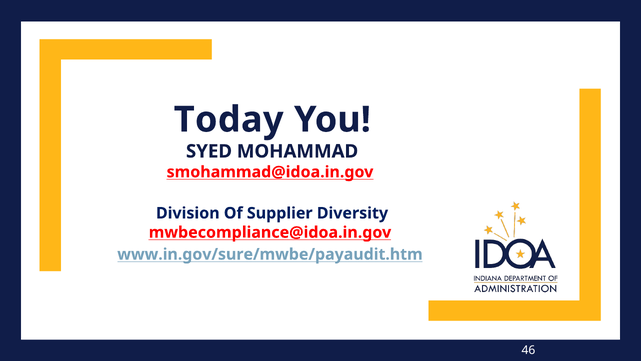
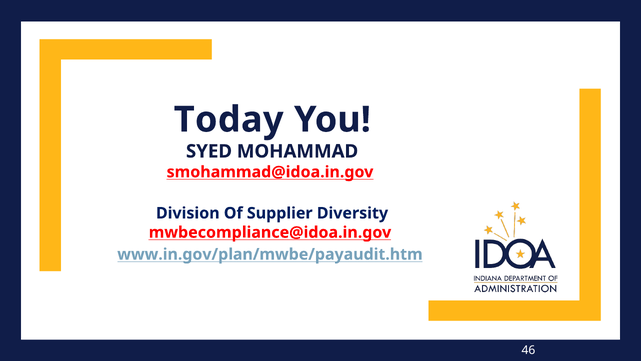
www.in.gov/sure/mwbe/payaudit.htm: www.in.gov/sure/mwbe/payaudit.htm -> www.in.gov/plan/mwbe/payaudit.htm
